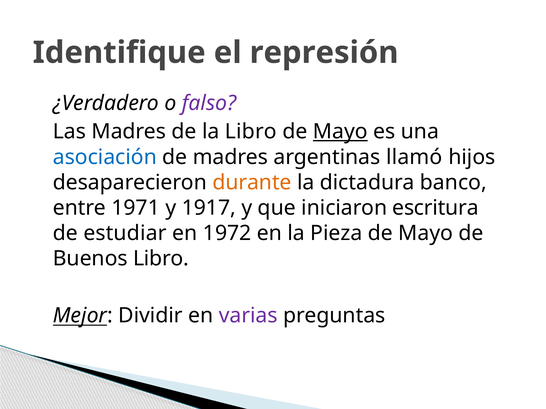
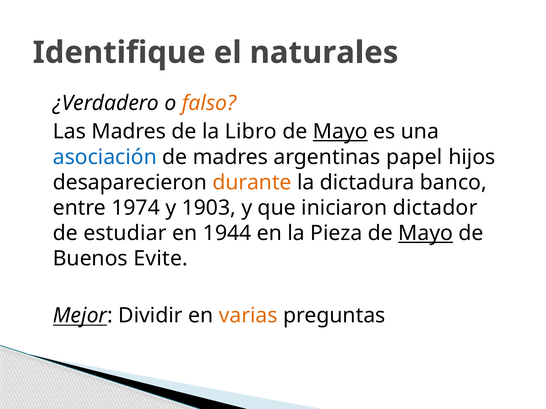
represión: represión -> naturales
falso colour: purple -> orange
llamó: llamó -> papel
1971: 1971 -> 1974
1917: 1917 -> 1903
escritura: escritura -> dictador
1972: 1972 -> 1944
Mayo at (426, 234) underline: none -> present
Buenos Libro: Libro -> Evite
varias colour: purple -> orange
